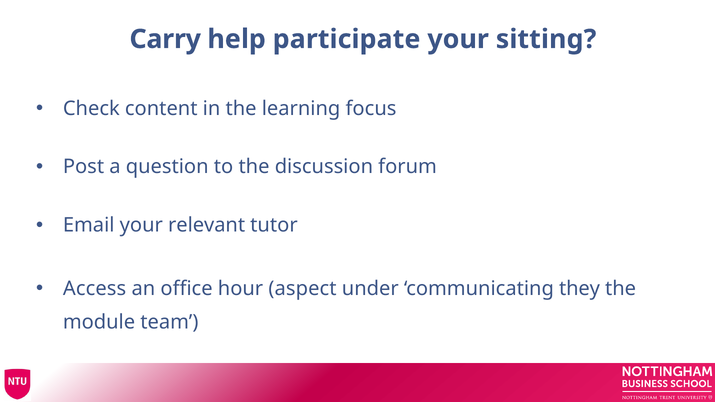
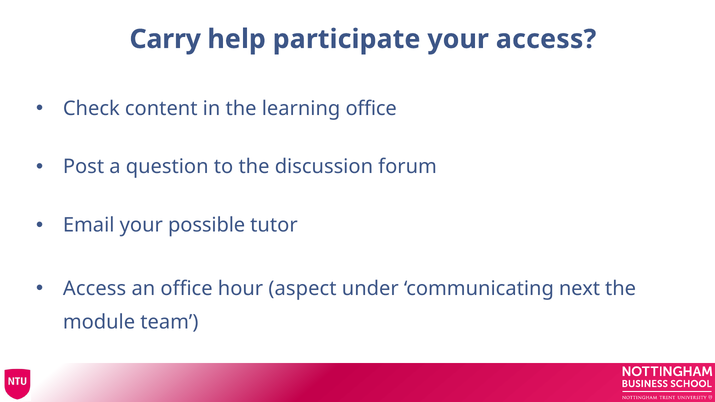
your sitting: sitting -> access
learning focus: focus -> office
relevant: relevant -> possible
they: they -> next
